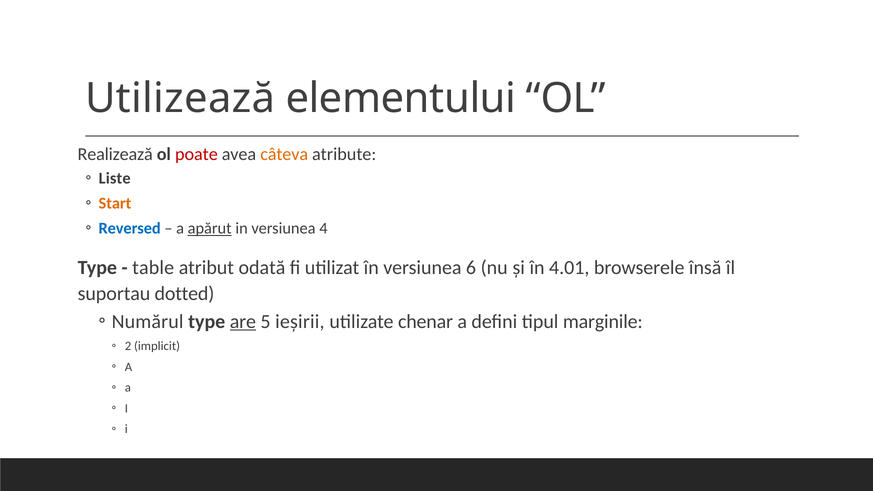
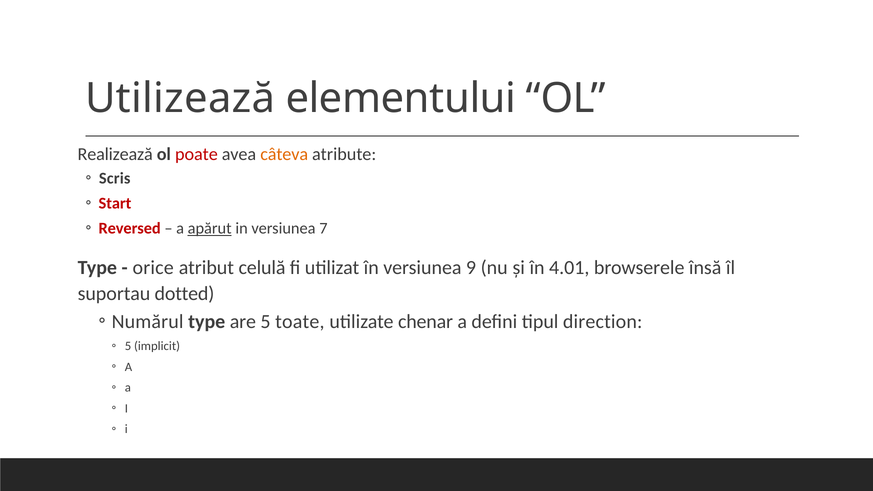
Liste: Liste -> Scris
Start colour: orange -> red
Reversed colour: blue -> red
4: 4 -> 7
table: table -> orice
odată: odată -> celulă
6: 6 -> 9
are underline: present -> none
ieșirii: ieșirii -> toate
marginile: marginile -> direction
2 at (128, 346): 2 -> 5
